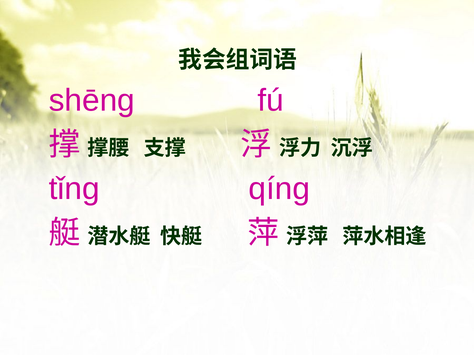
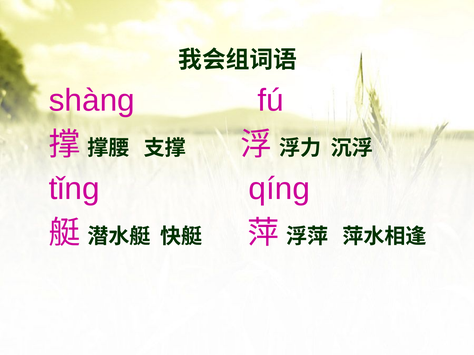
shēng: shēng -> shàng
